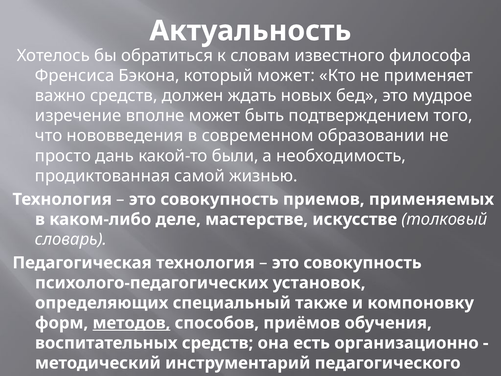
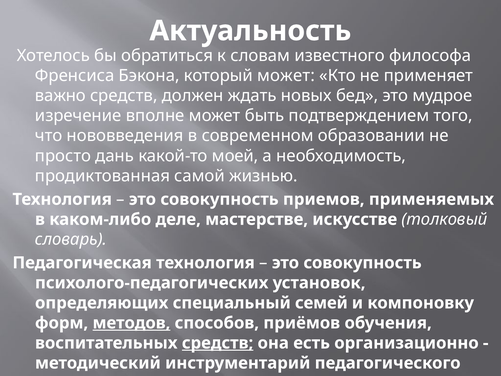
были: были -> моей
также: также -> семей
средств at (218, 343) underline: none -> present
